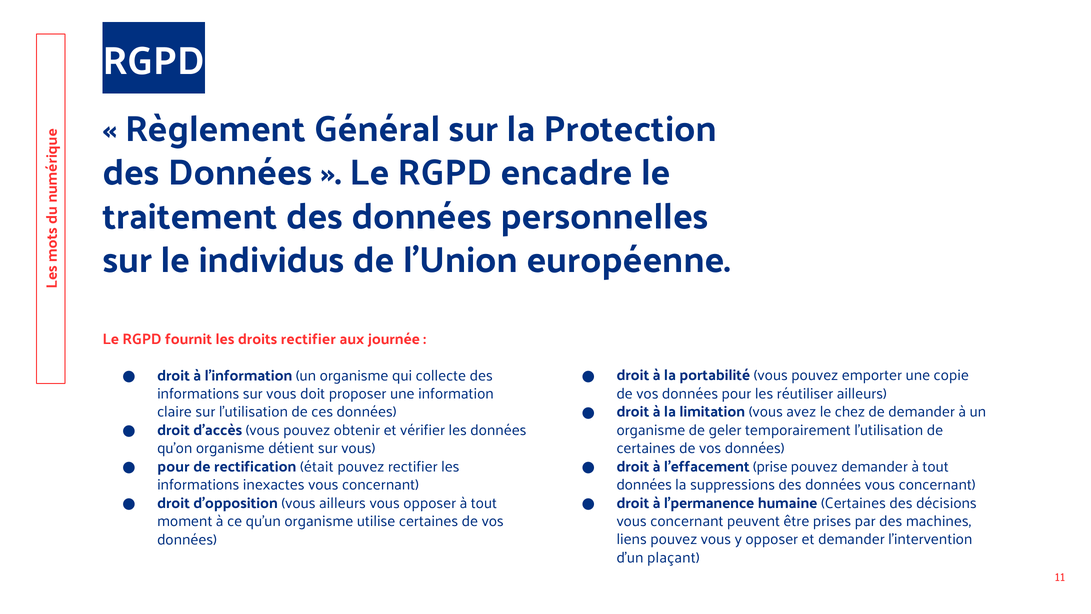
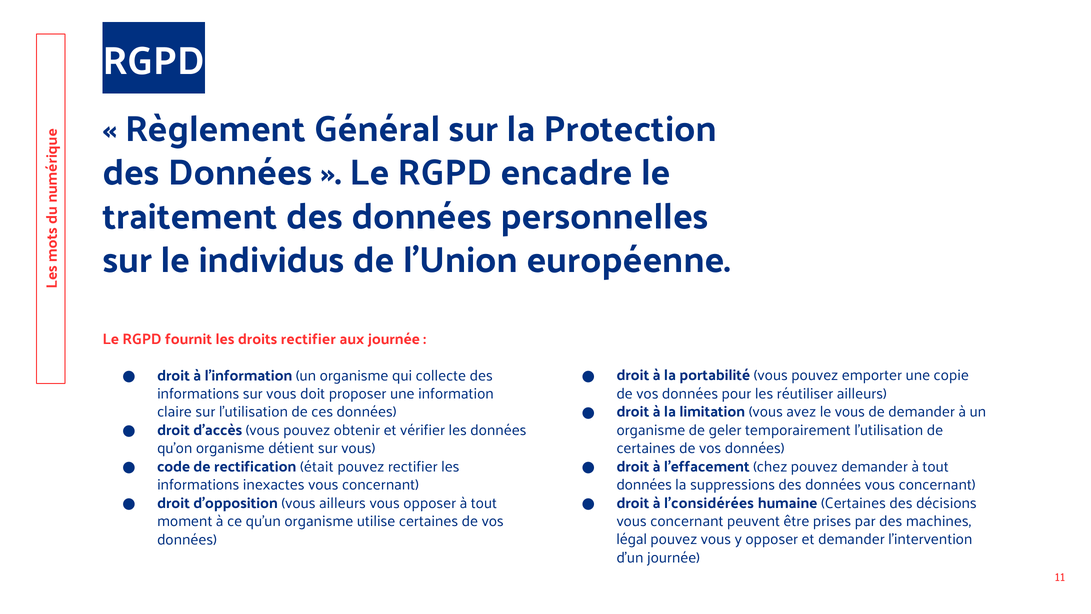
le chez: chez -> vous
pour at (173, 466): pour -> code
prise: prise -> chez
l’permanence: l’permanence -> l’considérées
liens: liens -> légal
d’un plaçant: plaçant -> journée
